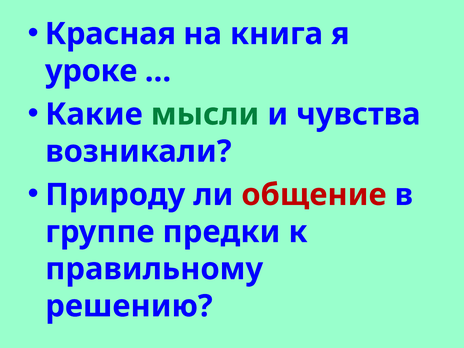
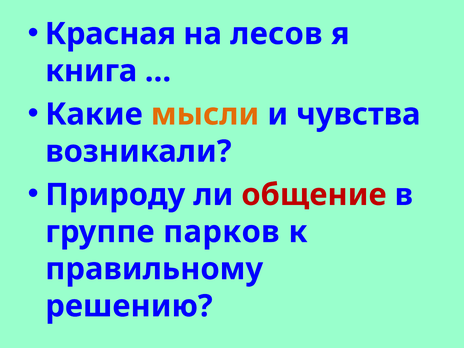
книга: книга -> лесов
уроке: уроке -> книга
мысли colour: green -> orange
предки: предки -> парков
